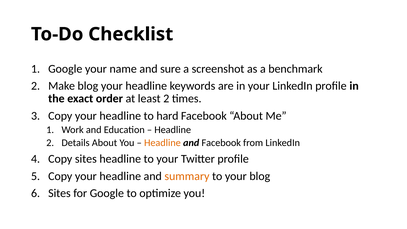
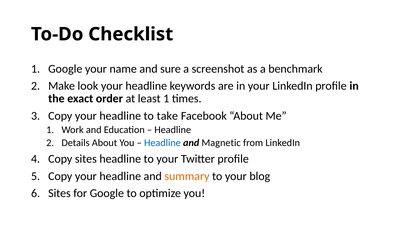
Make blog: blog -> look
least 2: 2 -> 1
hard: hard -> take
Headline at (162, 143) colour: orange -> blue
and Facebook: Facebook -> Magnetic
